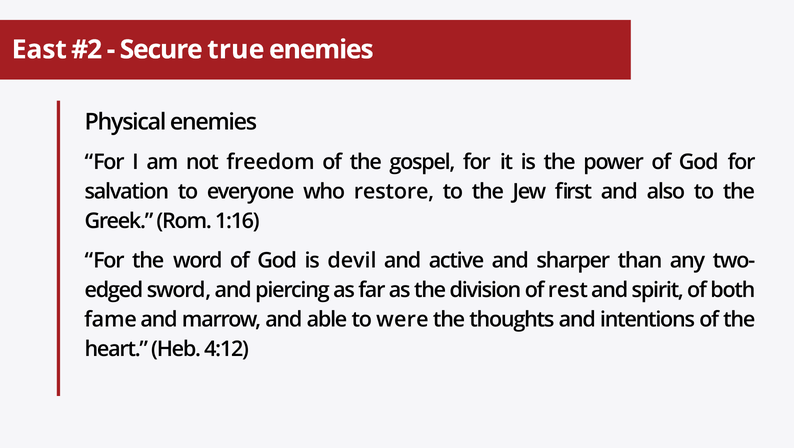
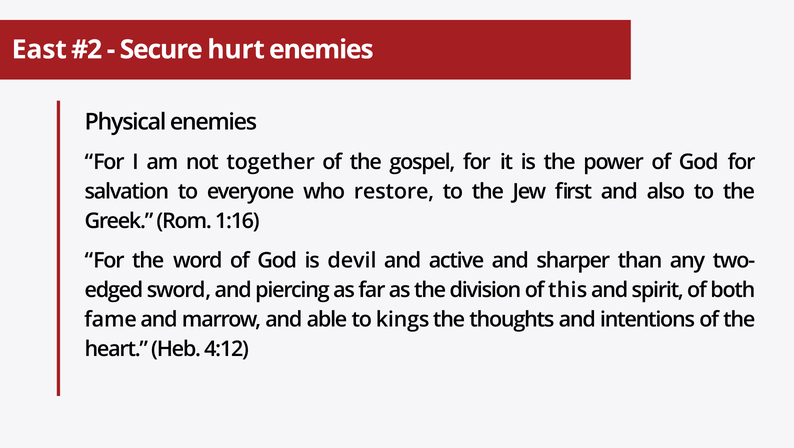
true: true -> hurt
freedom: freedom -> together
rest: rest -> this
were: were -> kings
